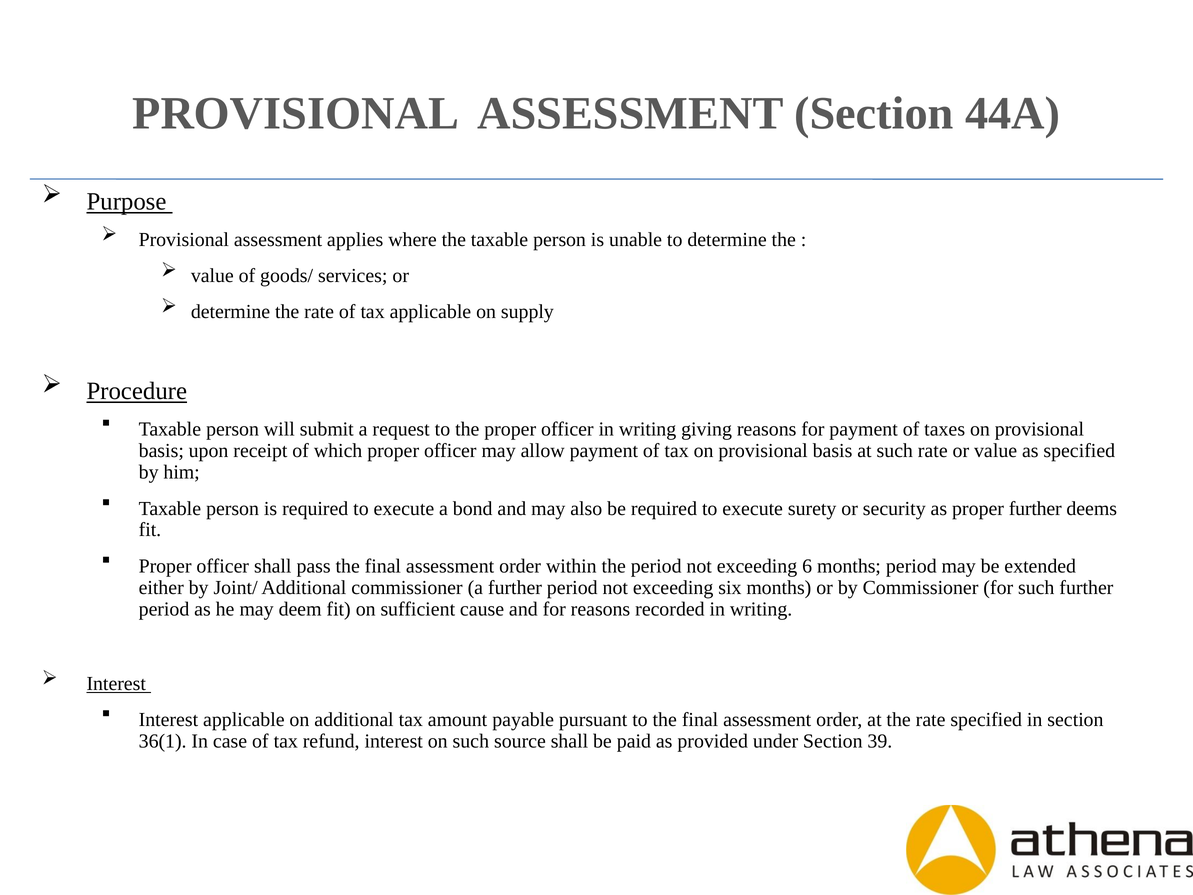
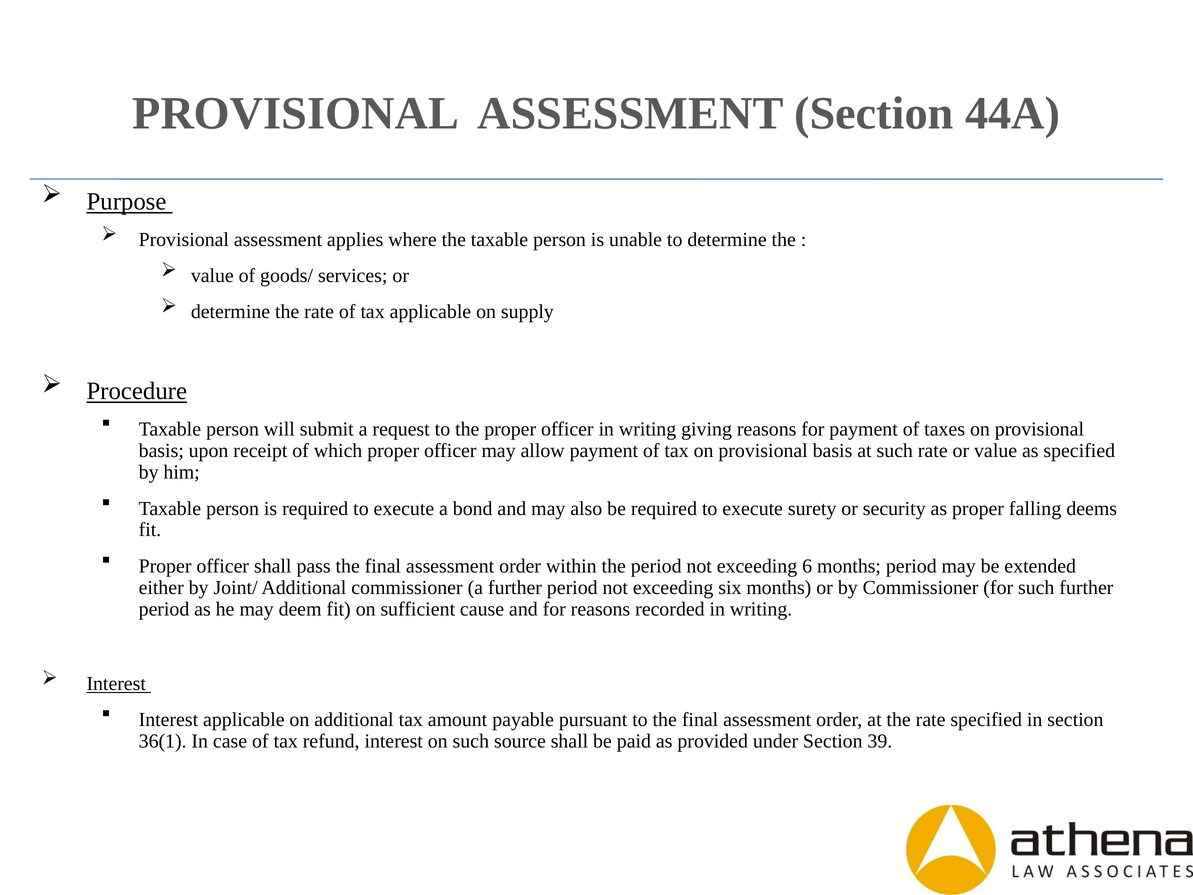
proper further: further -> falling
